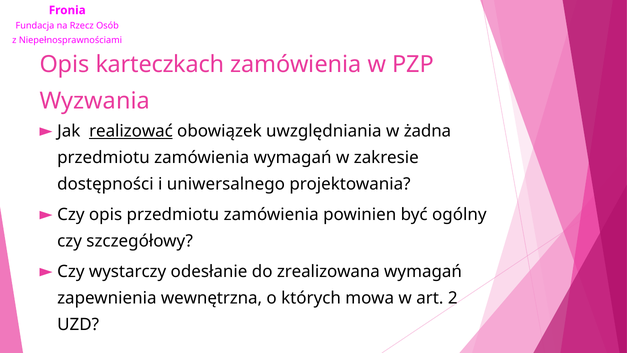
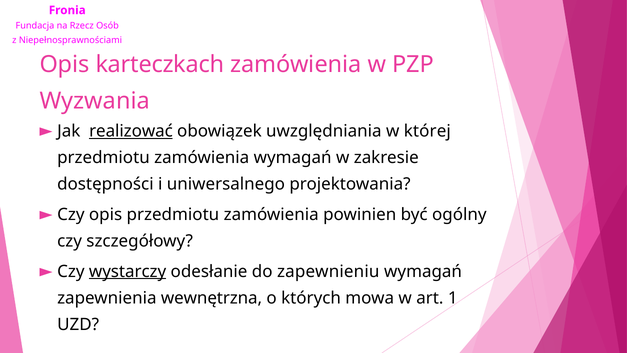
żadna: żadna -> której
wystarczy underline: none -> present
zrealizowana: zrealizowana -> zapewnieniu
2: 2 -> 1
